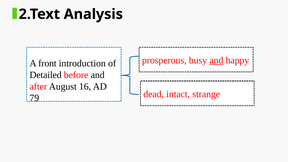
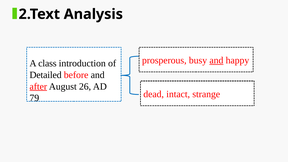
front: front -> class
after underline: none -> present
16: 16 -> 26
